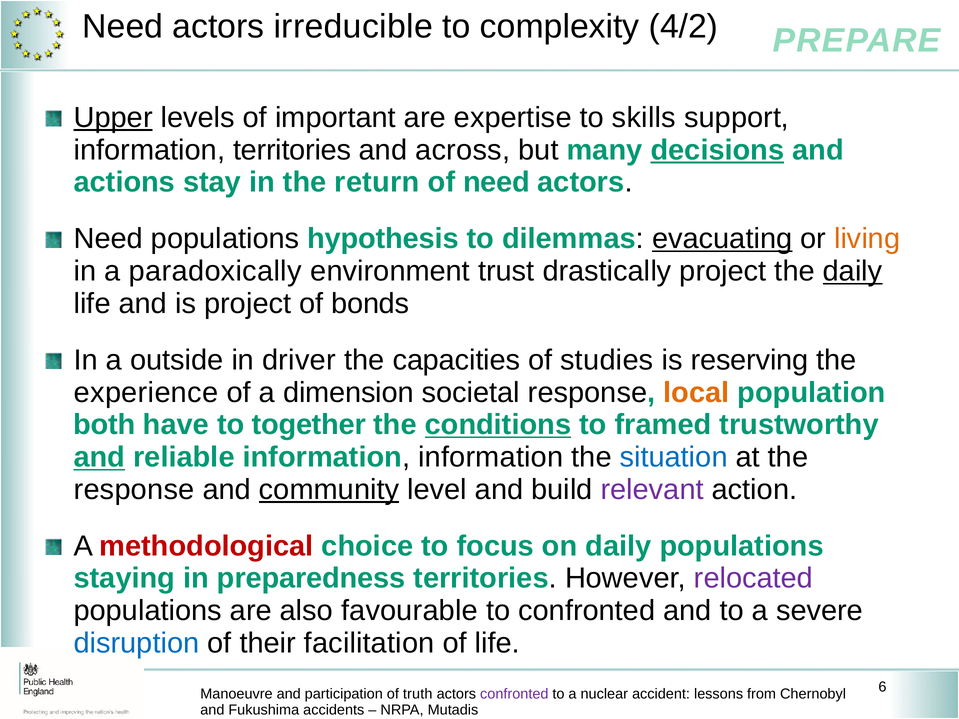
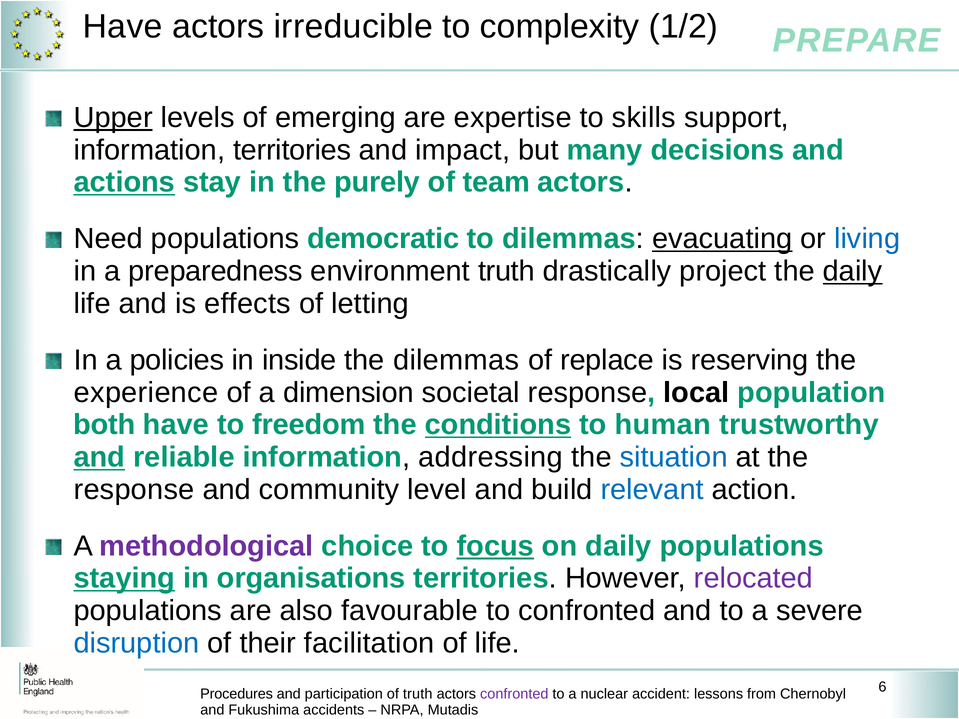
Need at (123, 27): Need -> Have
4/2: 4/2 -> 1/2
important: important -> emerging
across: across -> impact
decisions underline: present -> none
actions underline: none -> present
return: return -> purely
of need: need -> team
hypothesis: hypothesis -> democratic
living colour: orange -> blue
paradoxically: paradoxically -> preparedness
environment trust: trust -> truth
is project: project -> effects
bonds: bonds -> letting
outside: outside -> policies
driver: driver -> inside
the capacities: capacities -> dilemmas
studies: studies -> replace
local colour: orange -> black
together: together -> freedom
framed: framed -> human
information information: information -> addressing
community underline: present -> none
relevant colour: purple -> blue
methodological colour: red -> purple
focus underline: none -> present
staying underline: none -> present
preparedness: preparedness -> organisations
Manoeuvre: Manoeuvre -> Procedures
